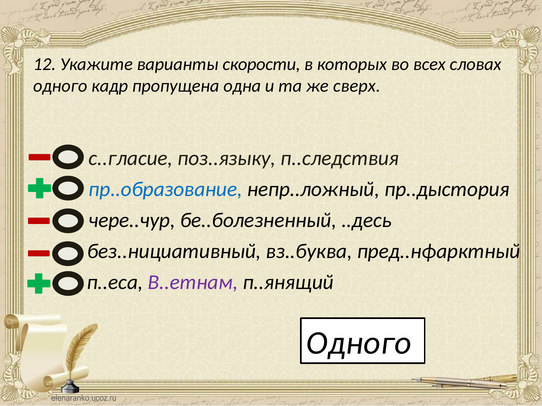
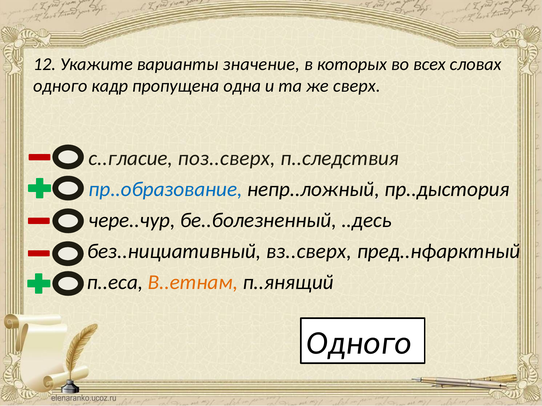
скорости: скорости -> значение
поз..языку: поз..языку -> поз..сверх
вз..буква: вз..буква -> вз..сверх
В..етнам colour: purple -> orange
